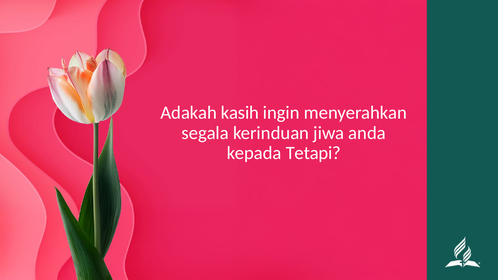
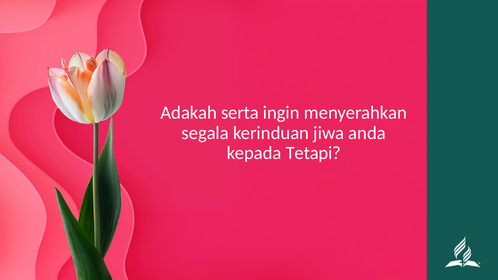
kasih: kasih -> serta
